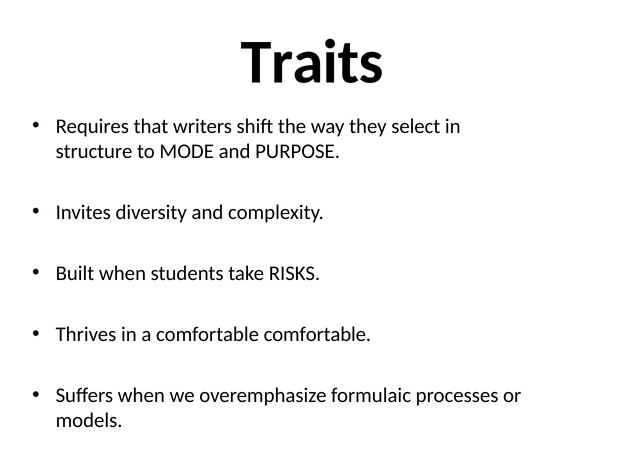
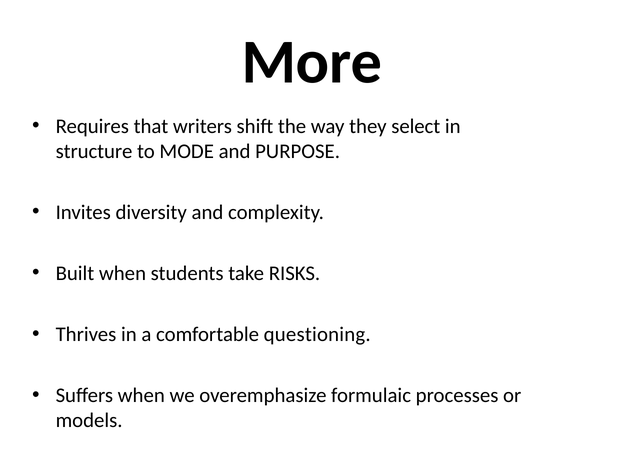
Traits: Traits -> More
comfortable comfortable: comfortable -> questioning
